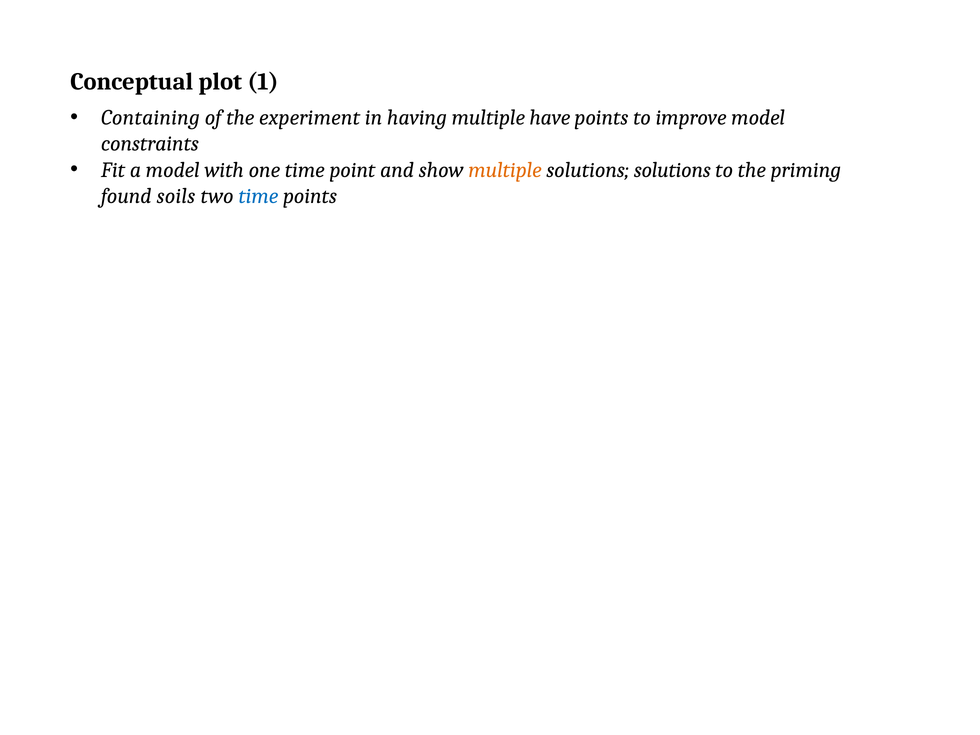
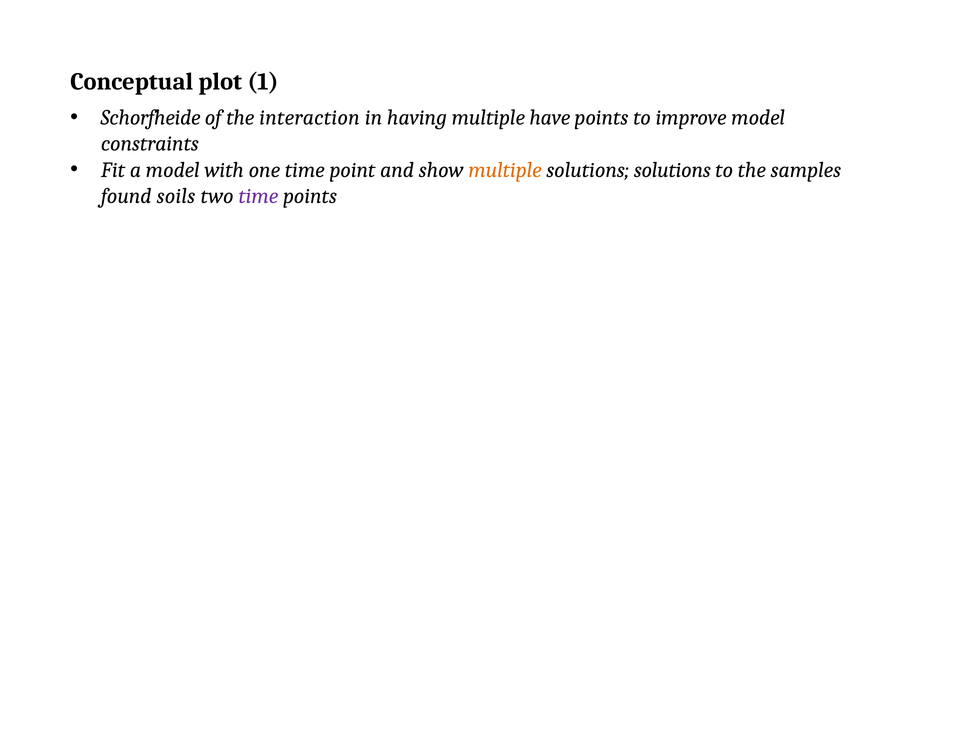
Containing: Containing -> Schorfheide
experiment: experiment -> interaction
priming: priming -> samples
time at (258, 196) colour: blue -> purple
